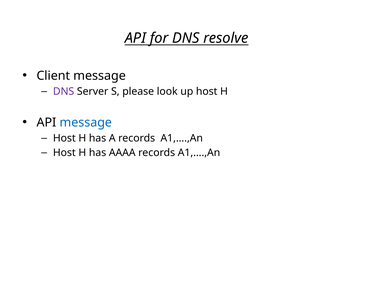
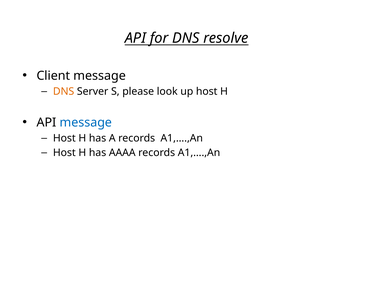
DNS at (64, 92) colour: purple -> orange
